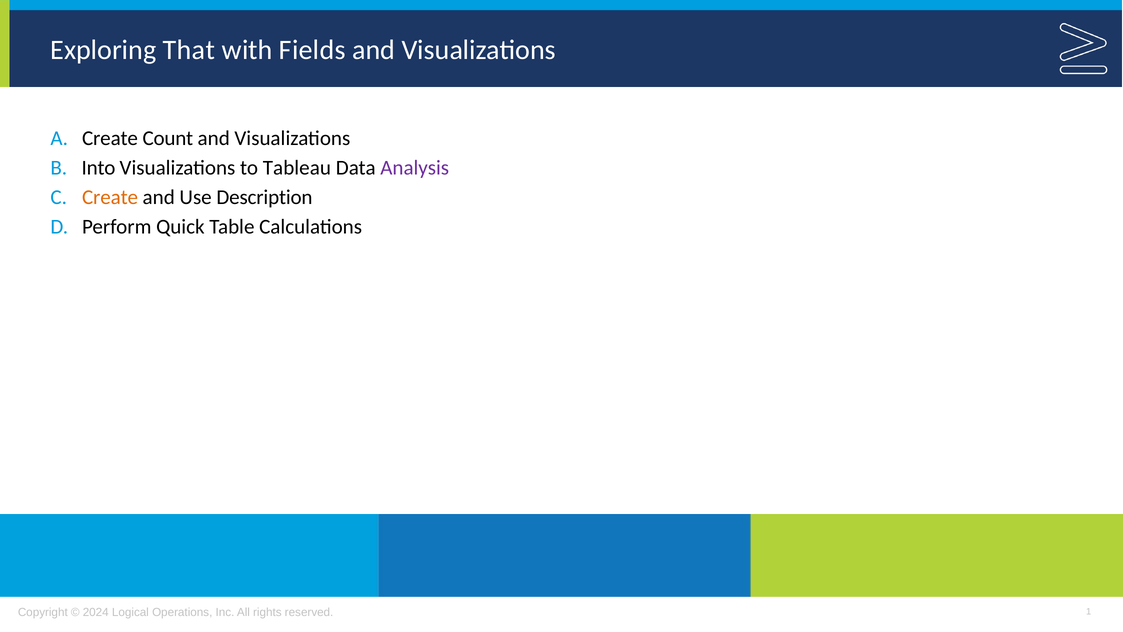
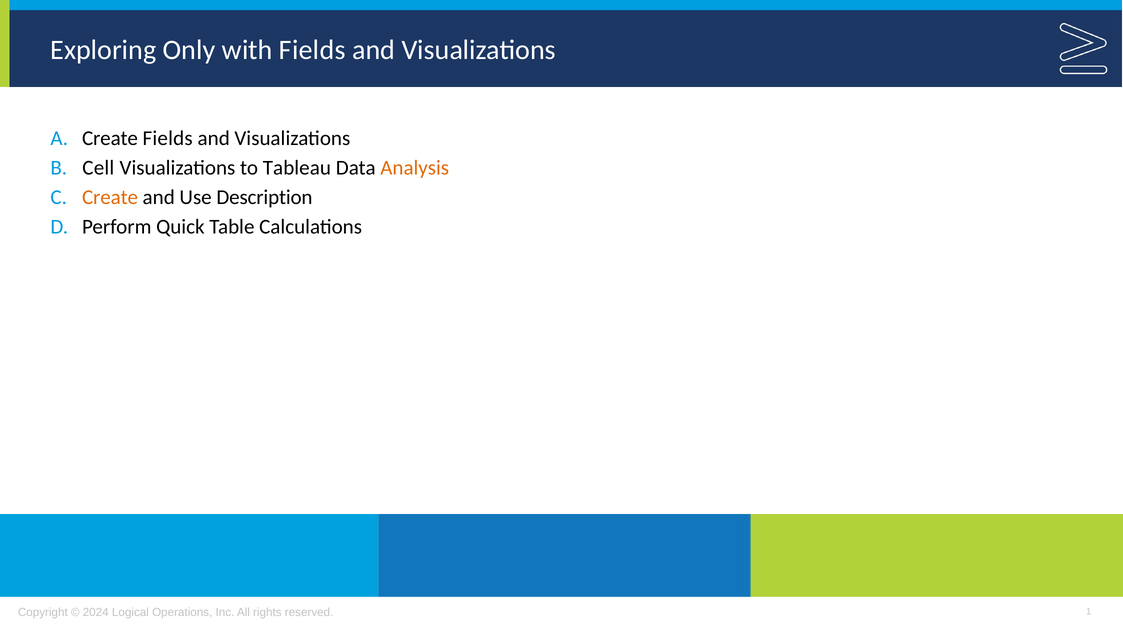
That: That -> Only
Create Count: Count -> Fields
Into: Into -> Cell
Analysis colour: purple -> orange
